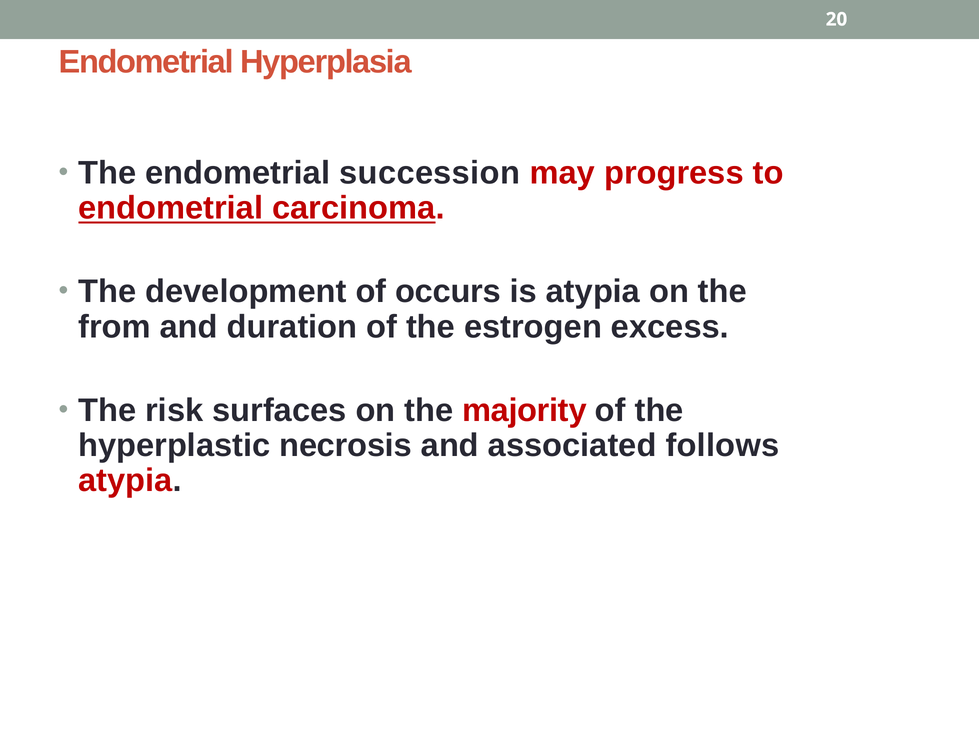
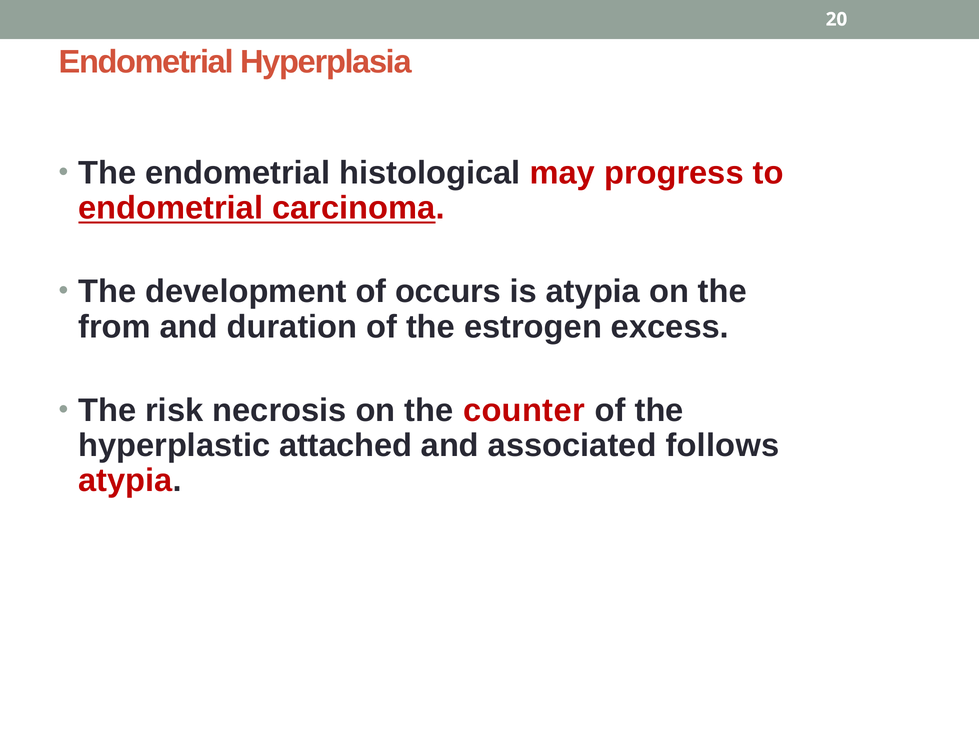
succession: succession -> histological
surfaces: surfaces -> necrosis
majority: majority -> counter
necrosis: necrosis -> attached
